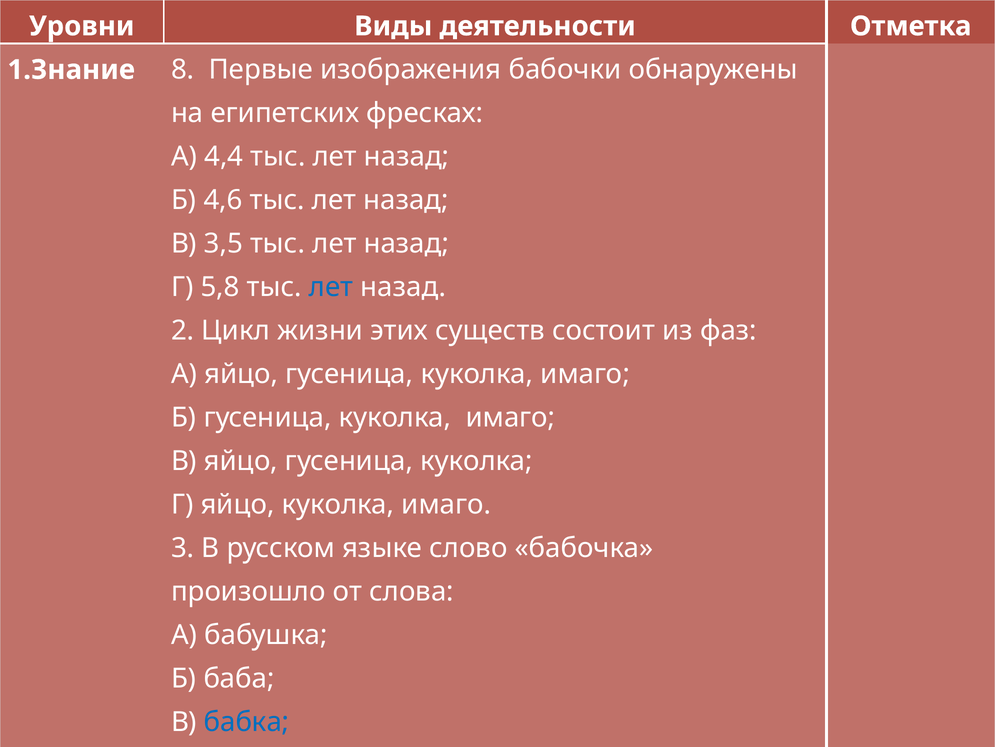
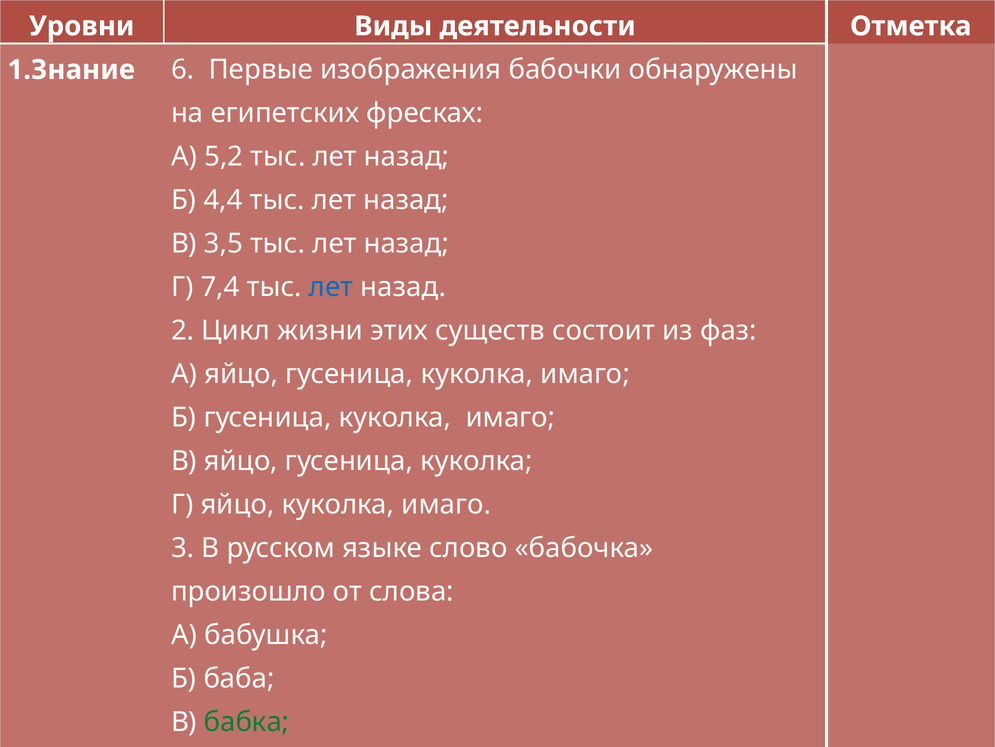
8: 8 -> 6
4,4: 4,4 -> 5,2
4,6: 4,6 -> 4,4
5,8: 5,8 -> 7,4
бабка colour: blue -> green
